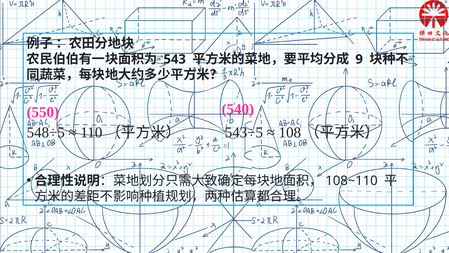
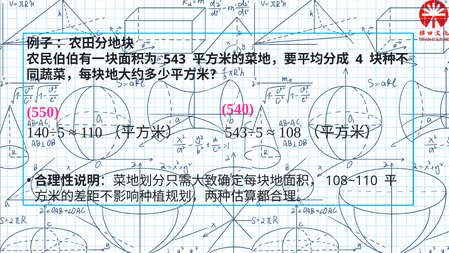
9: 9 -> 4
548÷5: 548÷5 -> 140÷5
